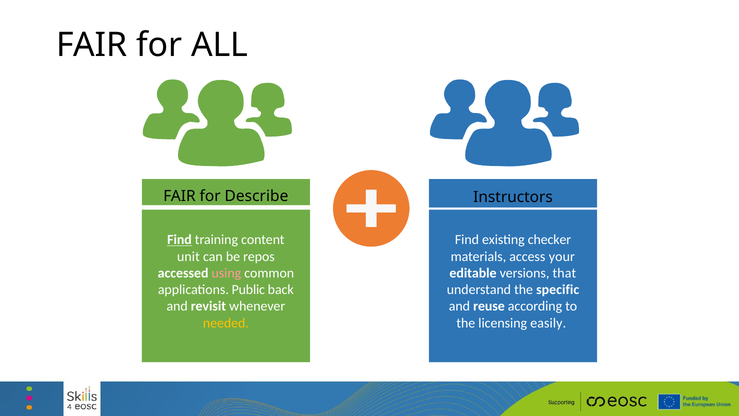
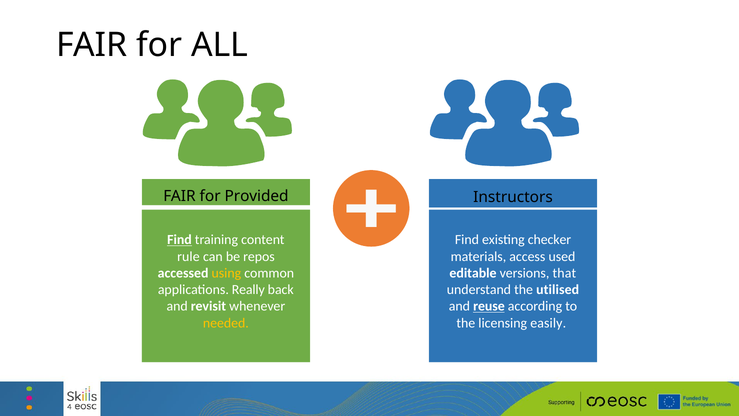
Describe: Describe -> Provided
unit: unit -> rule
your: your -> used
using colour: pink -> yellow
Public: Public -> Really
specific: specific -> utilised
reuse underline: none -> present
